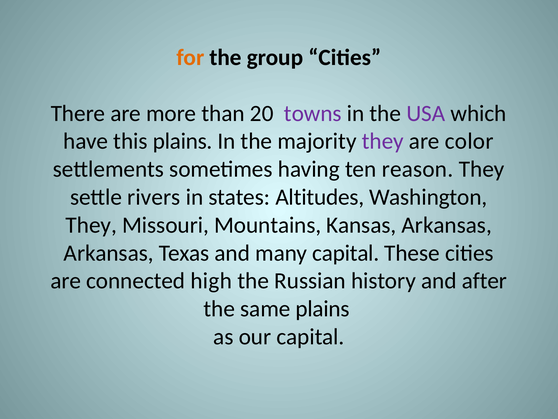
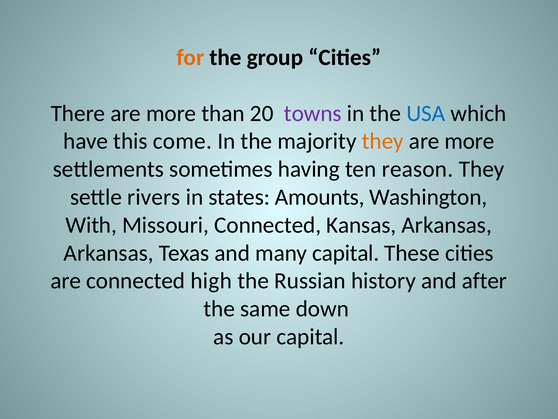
USA colour: purple -> blue
this plains: plains -> come
they at (383, 141) colour: purple -> orange
color at (469, 141): color -> more
Altitudes: Altitudes -> Amounts
They at (91, 225): They -> With
Missouri Mountains: Mountains -> Connected
same plains: plains -> down
